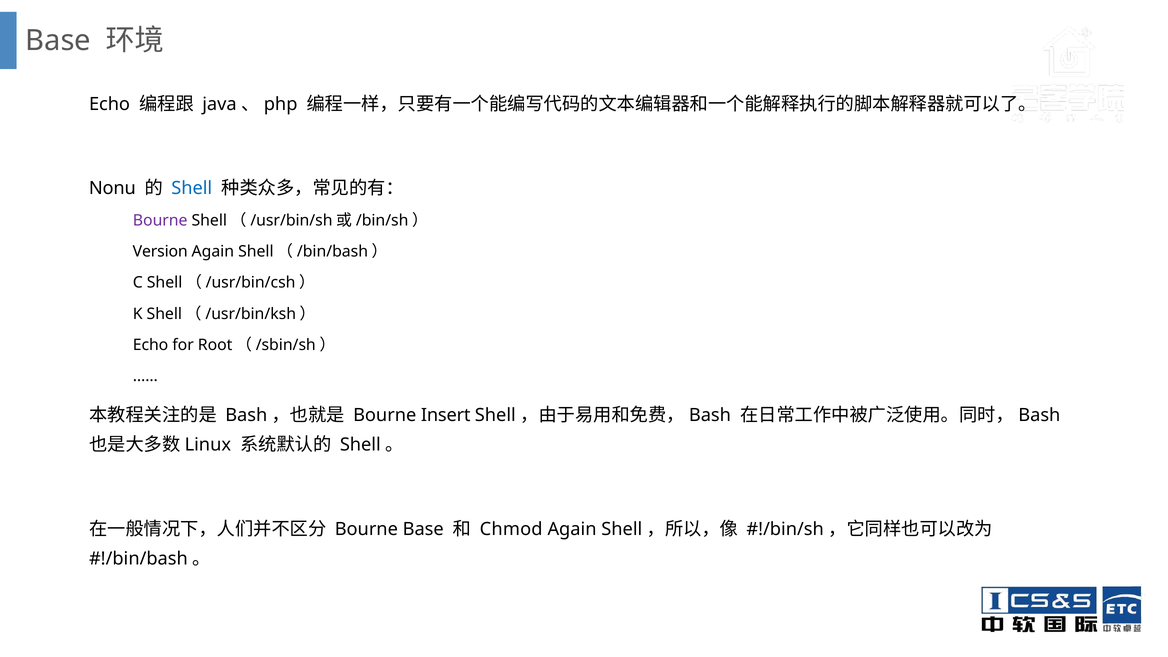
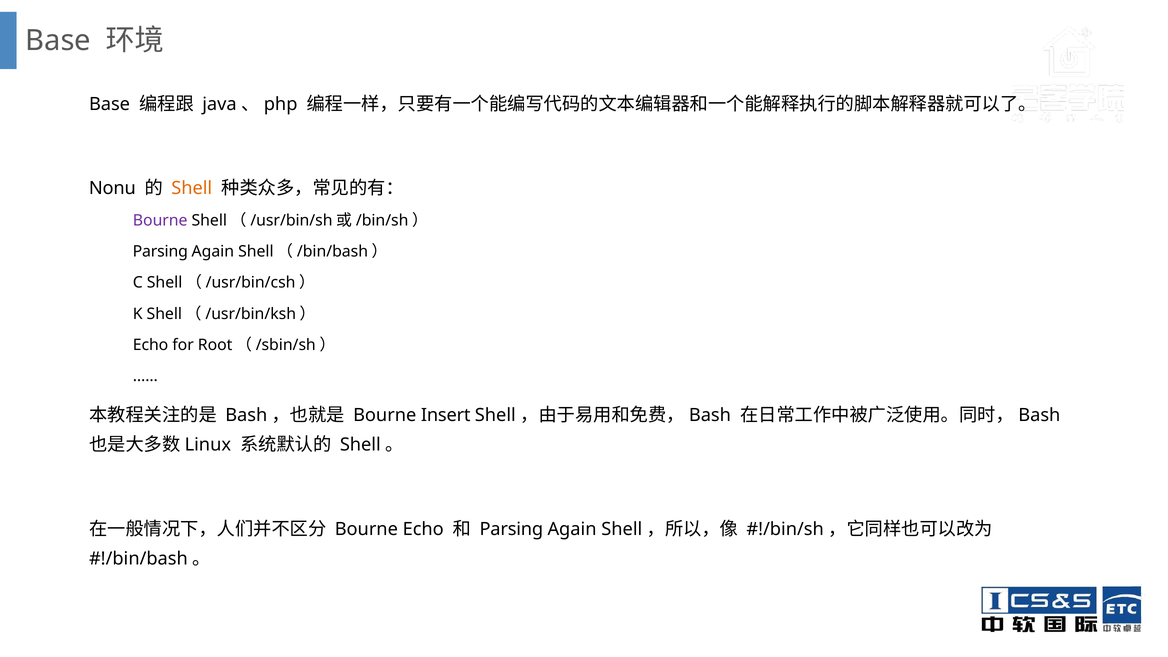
Echo at (110, 104): Echo -> Base
Shell colour: blue -> orange
Version at (160, 252): Version -> Parsing
Bourne Base: Base -> Echo
Chmod at (511, 529): Chmod -> Parsing
